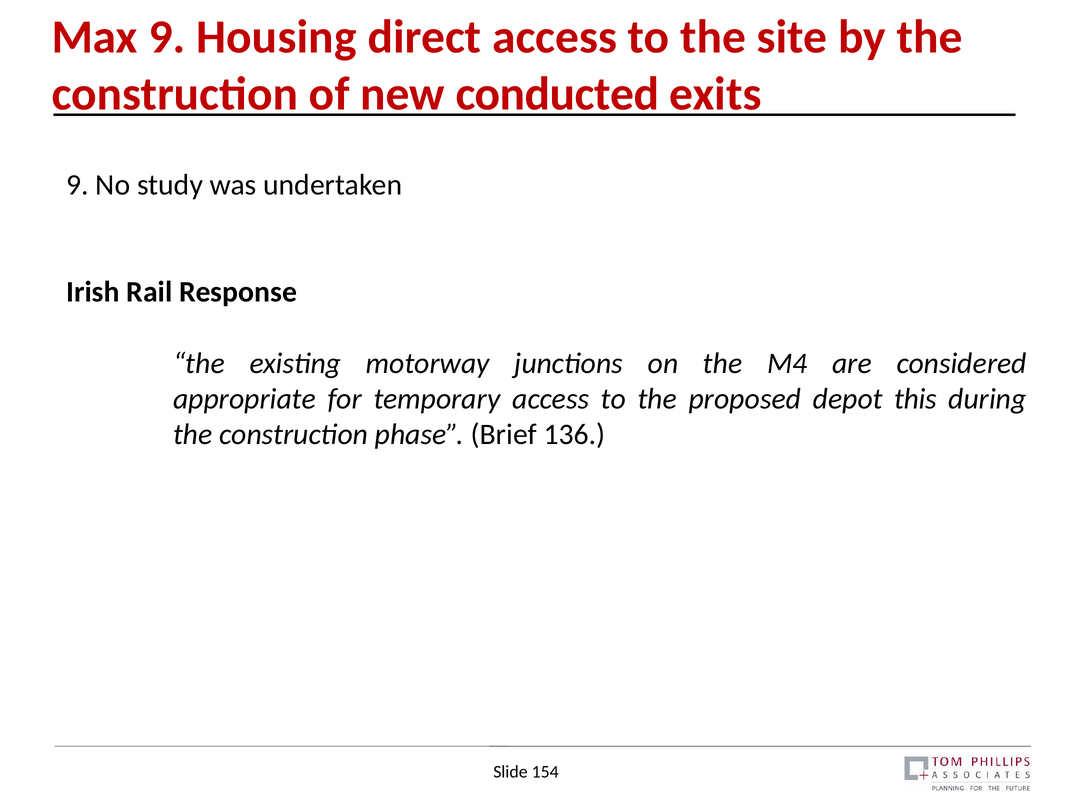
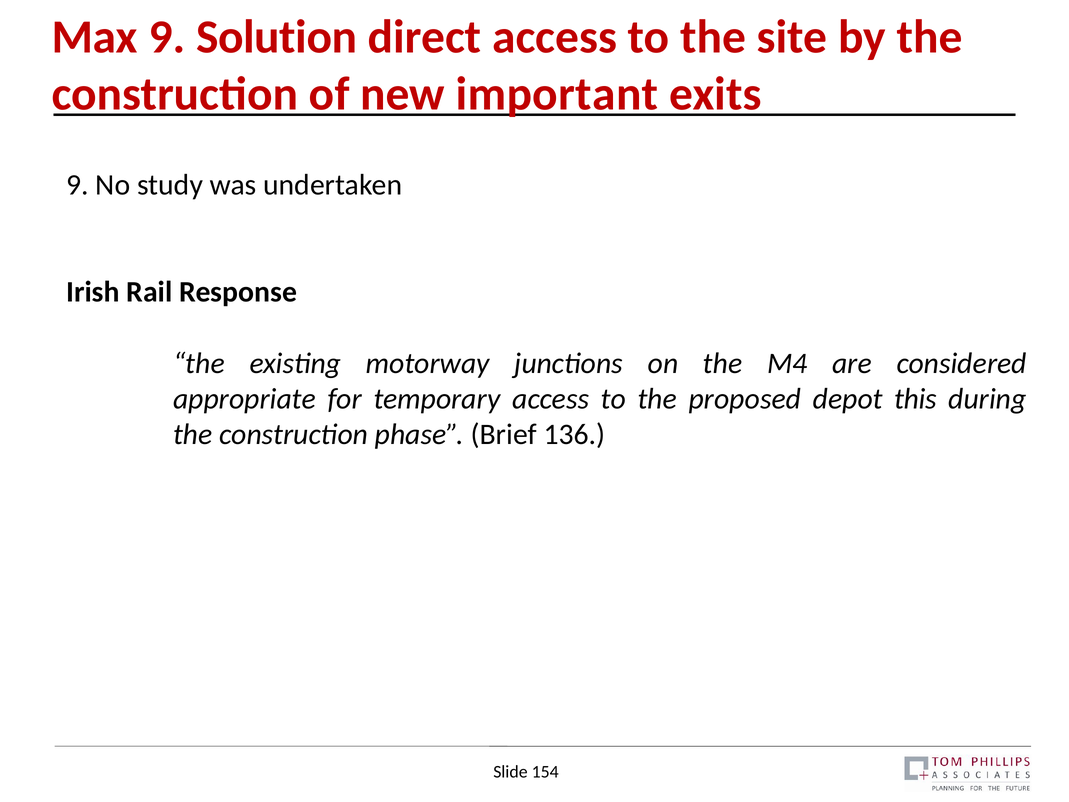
Housing: Housing -> Solution
conducted: conducted -> important
